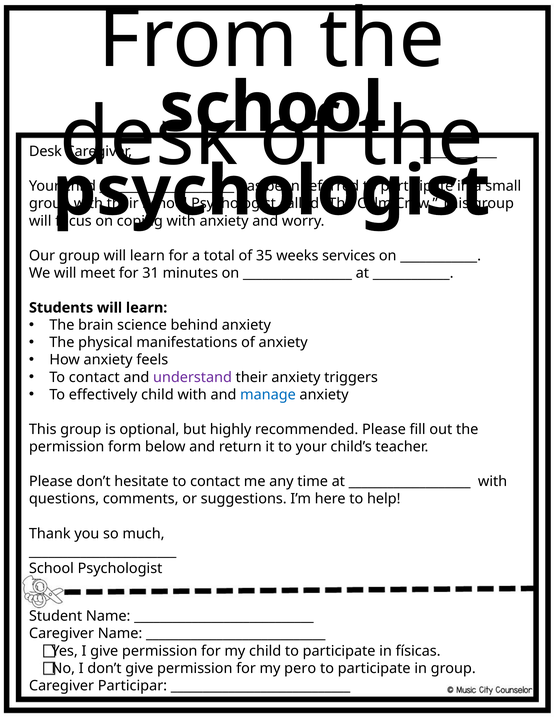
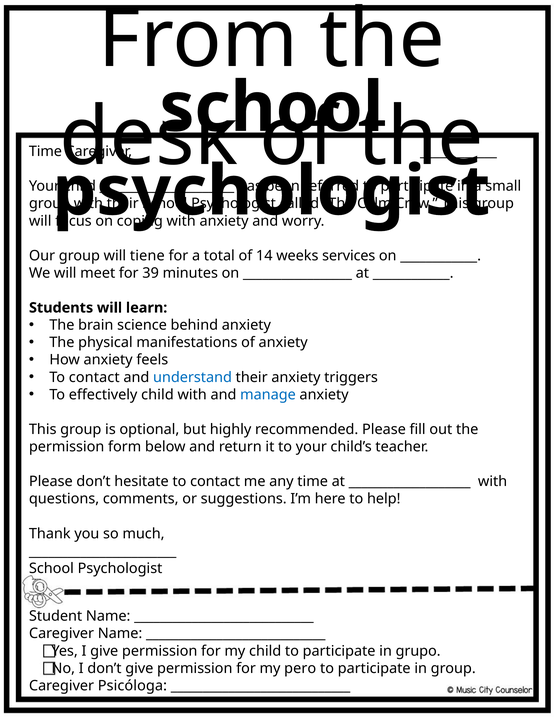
Desk at (45, 151): Desk -> Time
group will learn: learn -> tiene
35: 35 -> 14
31: 31 -> 39
understand colour: purple -> blue
físicas: físicas -> grupo
Participar: Participar -> Psicóloga
